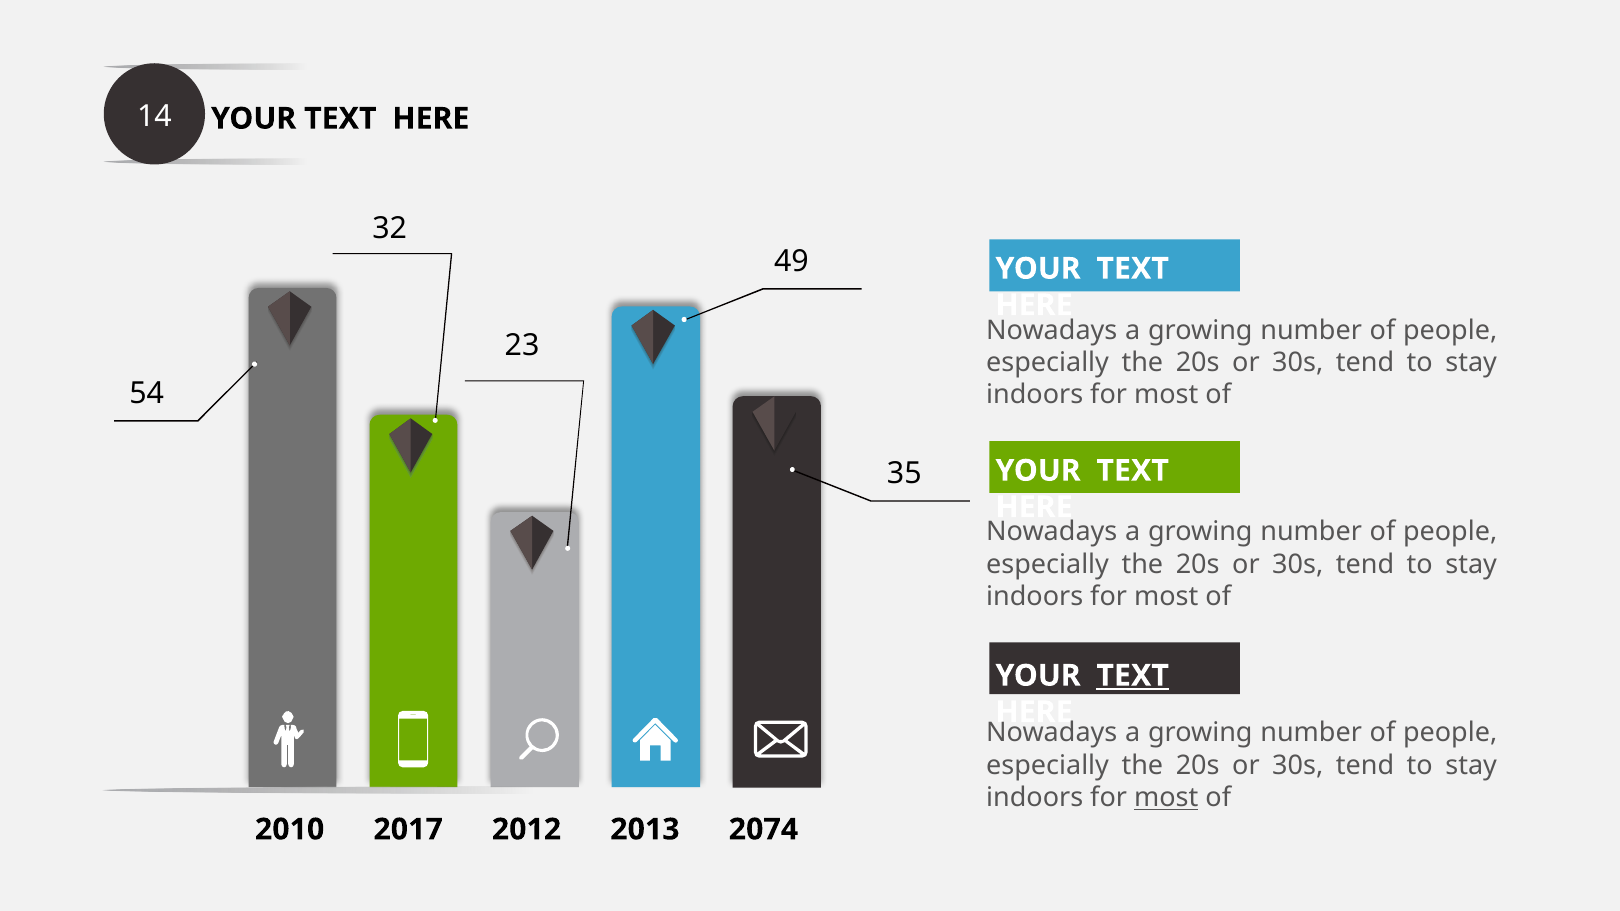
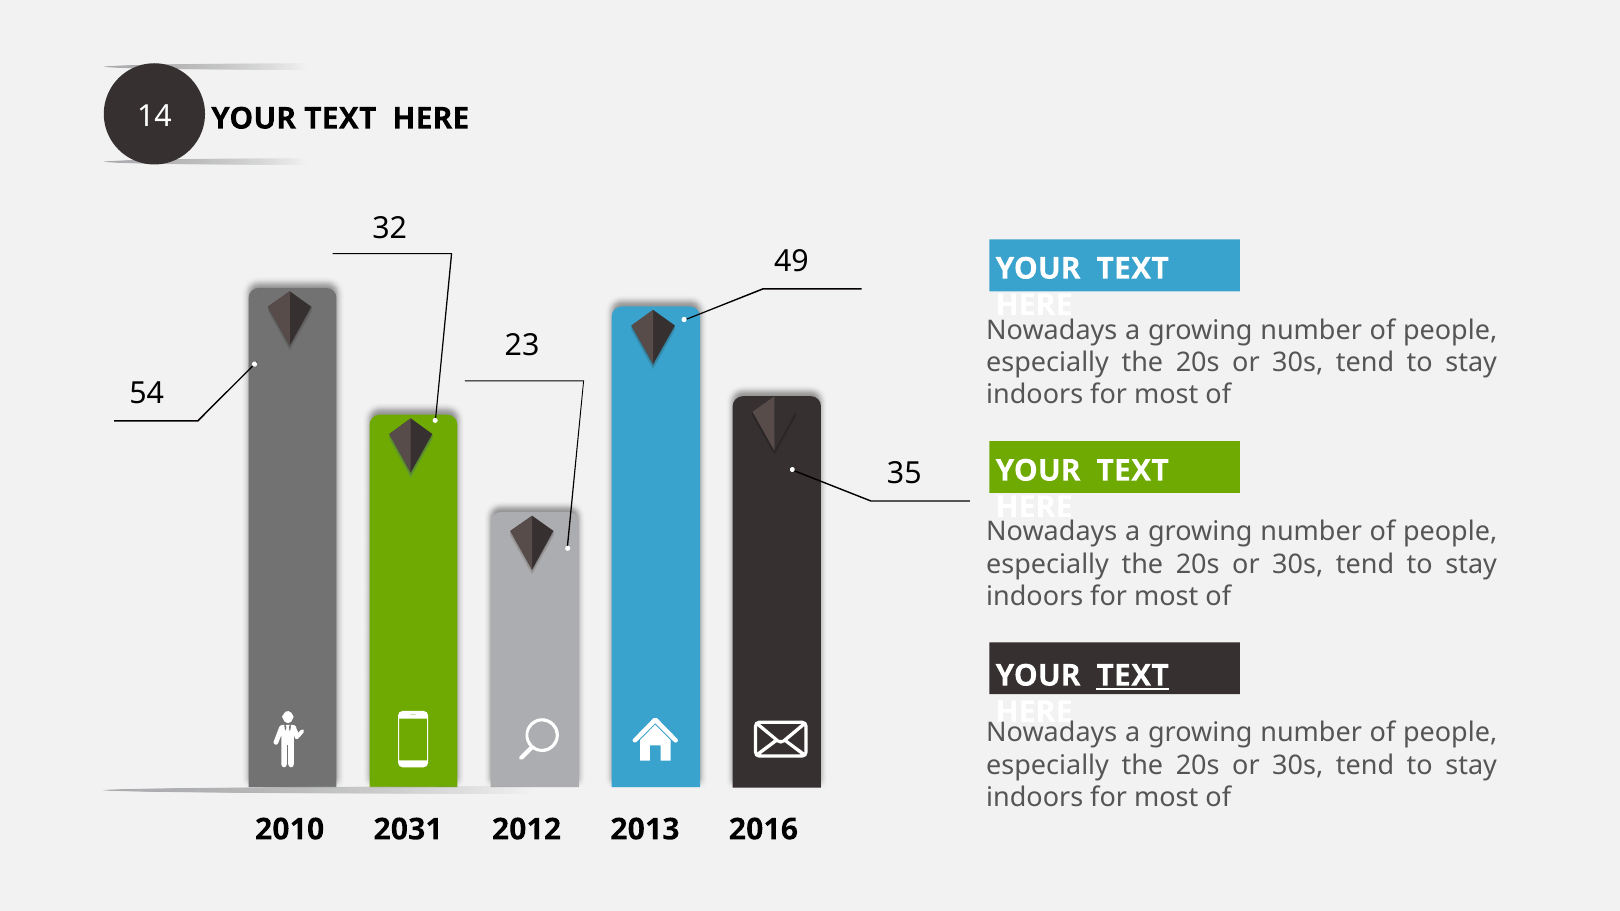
most at (1166, 798) underline: present -> none
2017: 2017 -> 2031
2074: 2074 -> 2016
